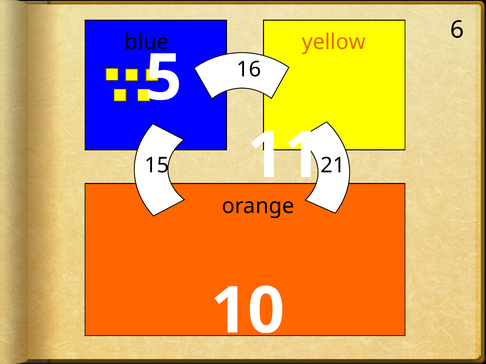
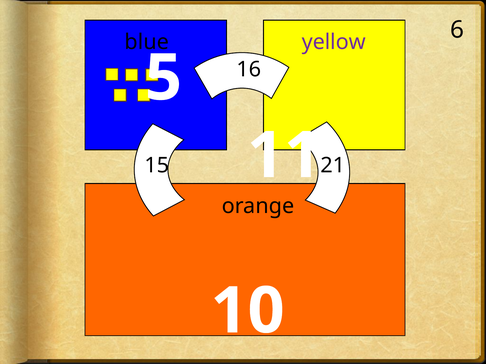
yellow colour: orange -> purple
